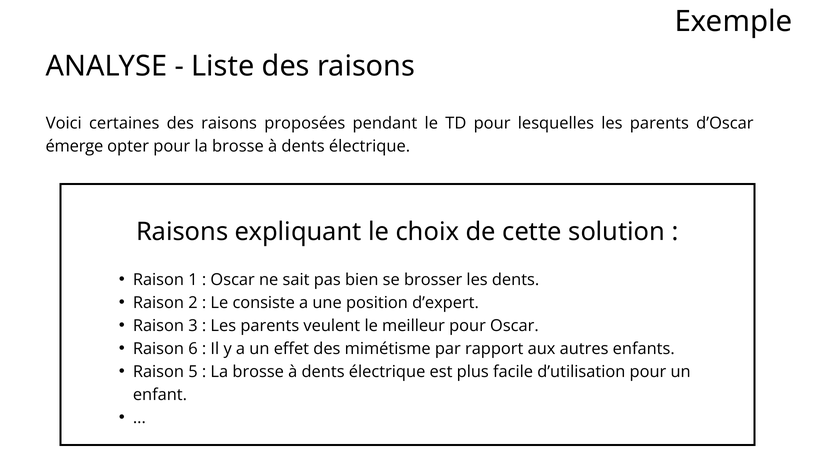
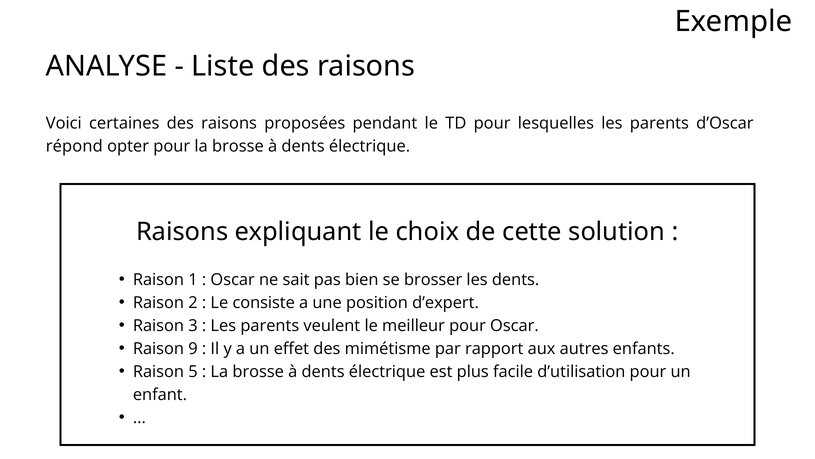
émerge: émerge -> répond
6: 6 -> 9
